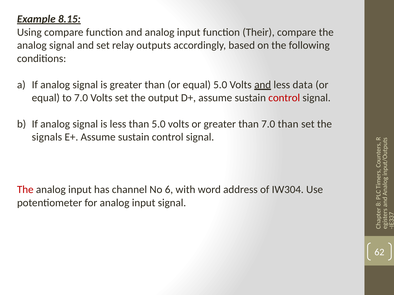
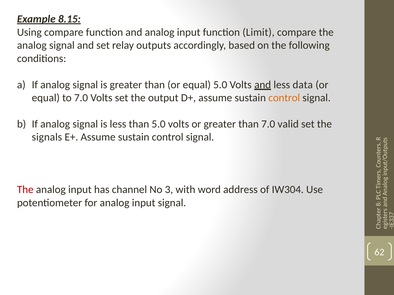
Their: Their -> Limit
control at (284, 98) colour: red -> orange
7.0 than: than -> valid
No 6: 6 -> 3
